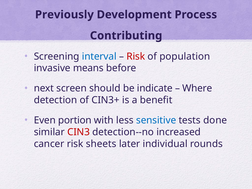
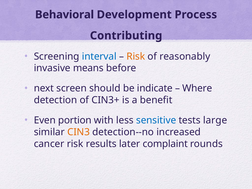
Previously: Previously -> Behavioral
Risk at (136, 56) colour: red -> orange
population: population -> reasonably
done: done -> large
CIN3 colour: red -> orange
sheets: sheets -> results
individual: individual -> complaint
